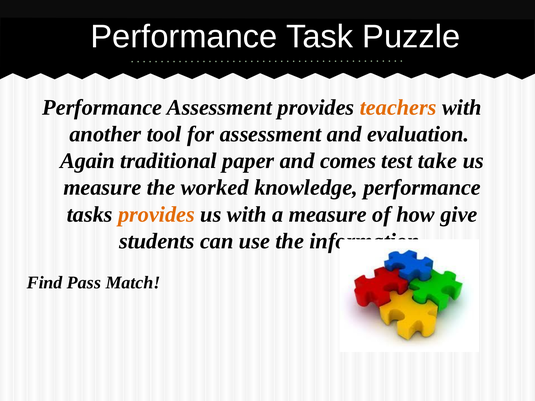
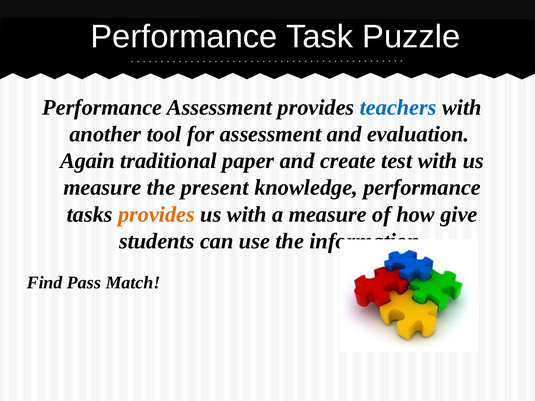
teachers colour: orange -> blue
comes: comes -> create
test take: take -> with
worked: worked -> present
